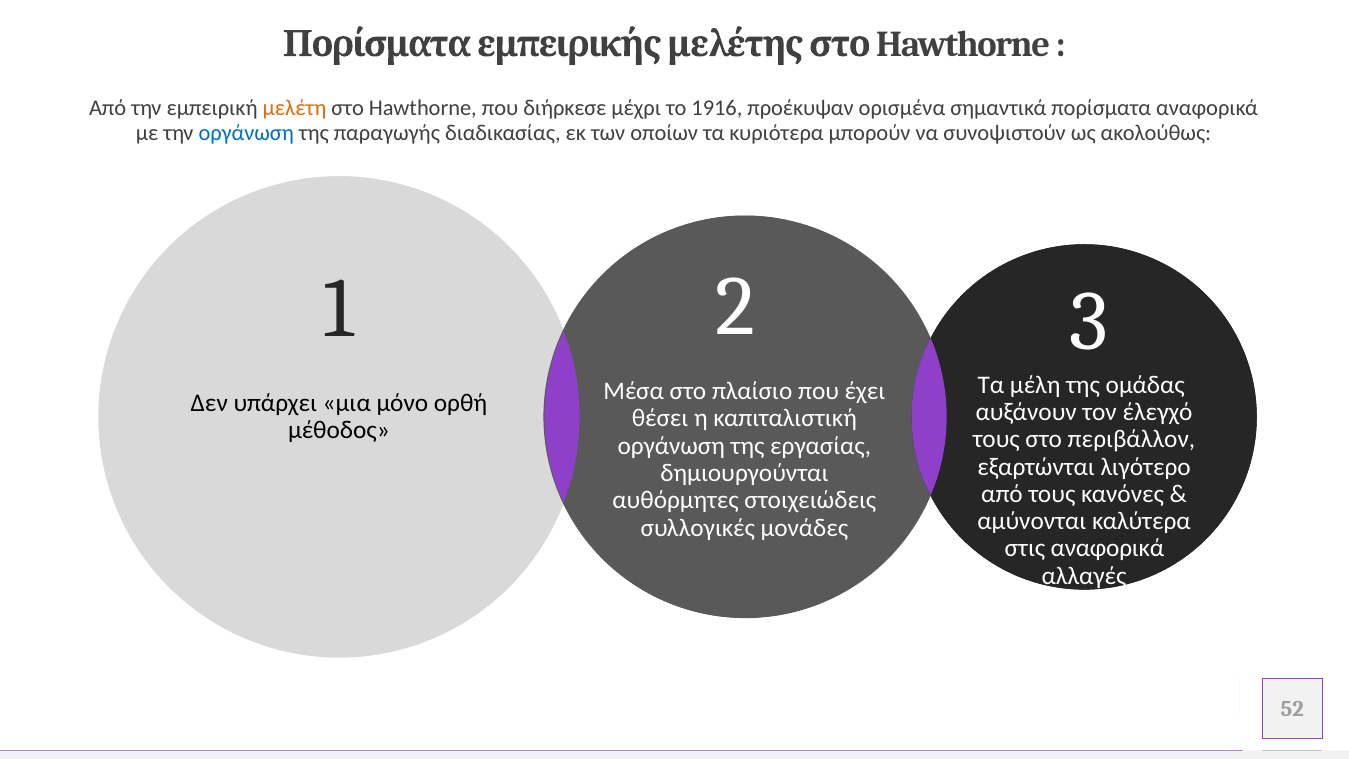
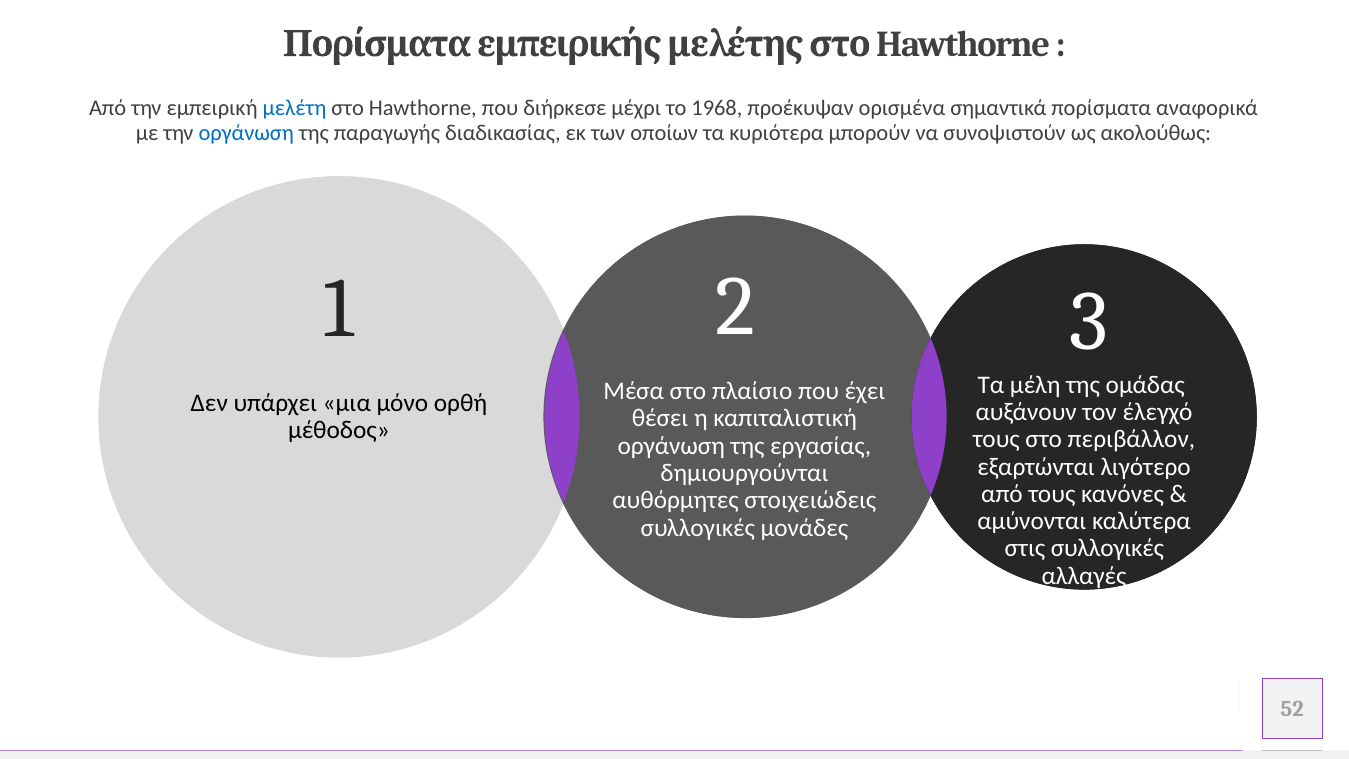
μελέτη colour: orange -> blue
1916: 1916 -> 1968
στις αναφορικά: αναφορικά -> συλλογικές
